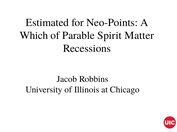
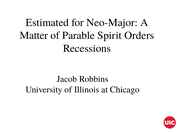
Neo-Points: Neo-Points -> Neo-Major
Which: Which -> Matter
Matter: Matter -> Orders
